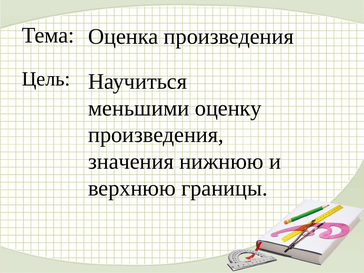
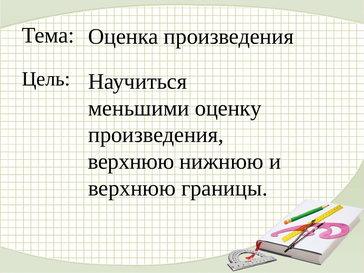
значения at (131, 162): значения -> верхнюю
